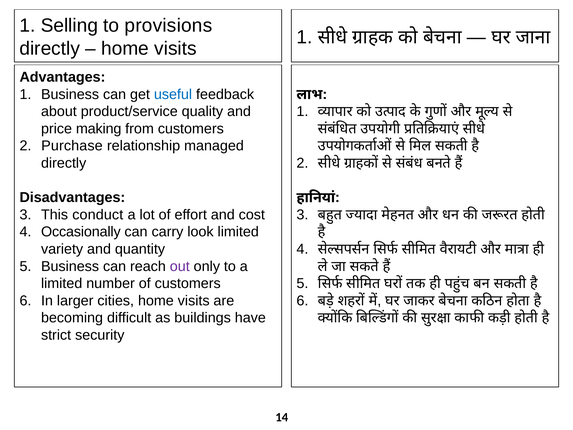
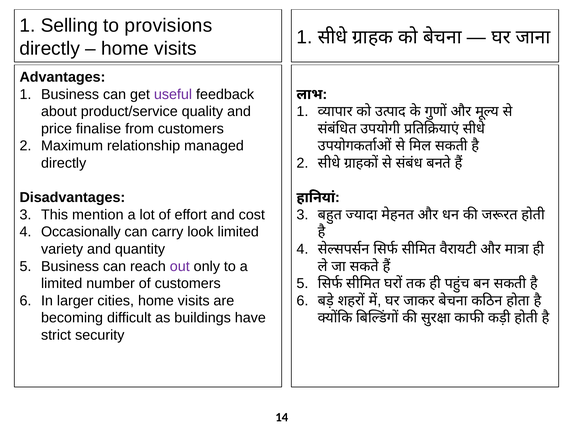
useful colour: blue -> purple
making: making -> finalise
Purchase: Purchase -> Maximum
conduct: conduct -> mention
